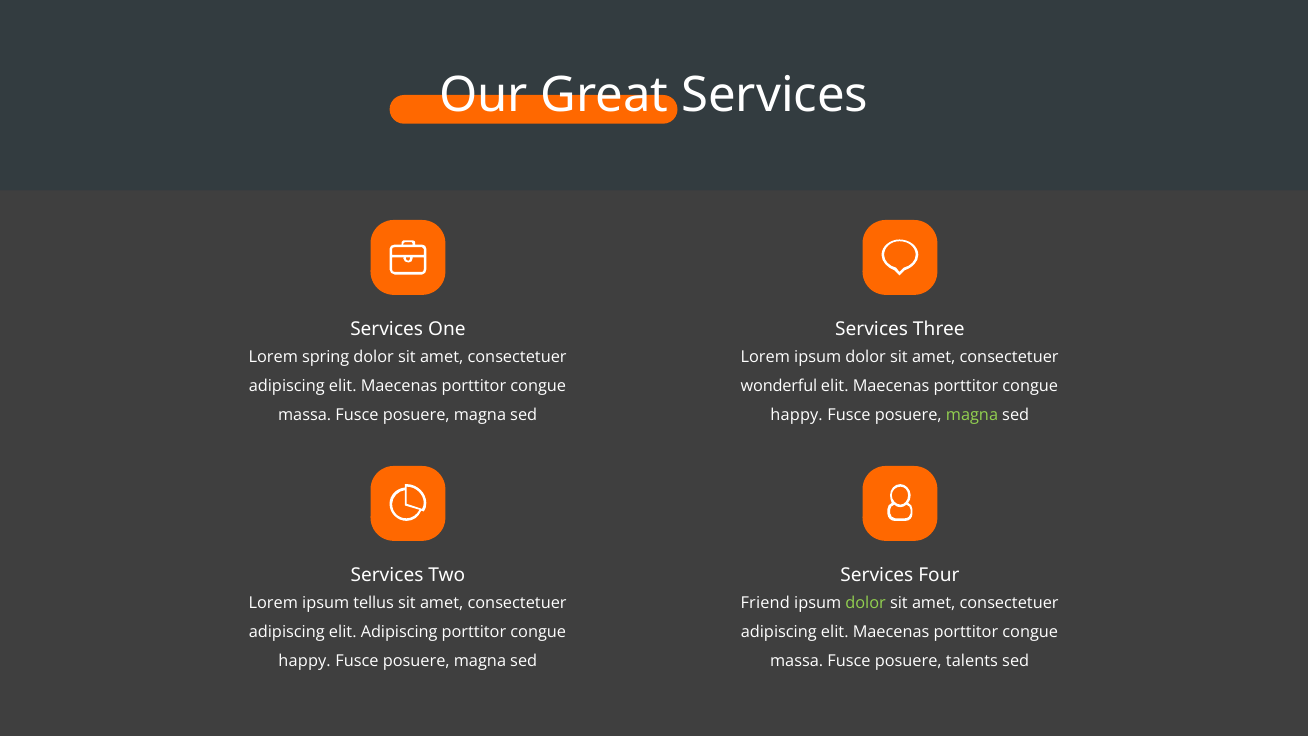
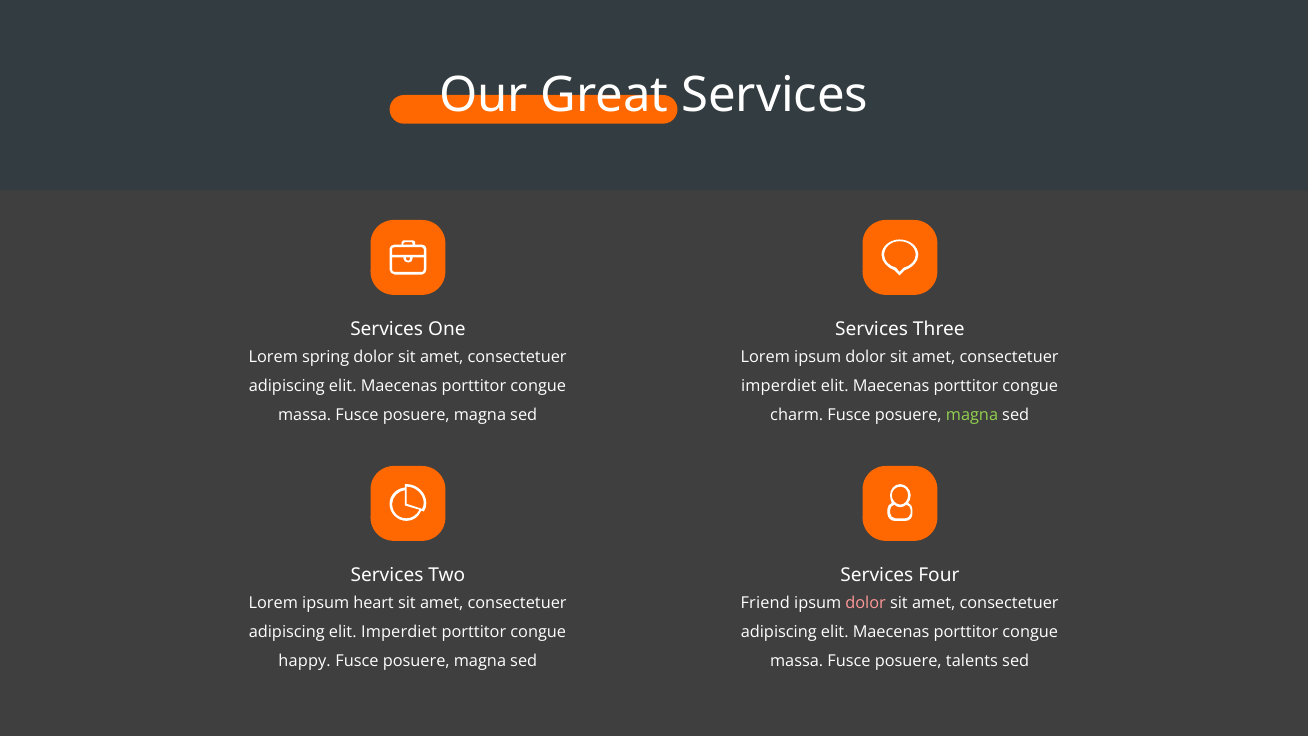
wonderful at (779, 386): wonderful -> imperdiet
happy at (797, 415): happy -> charm
tellus: tellus -> heart
dolor at (866, 602) colour: light green -> pink
elit Adipiscing: Adipiscing -> Imperdiet
